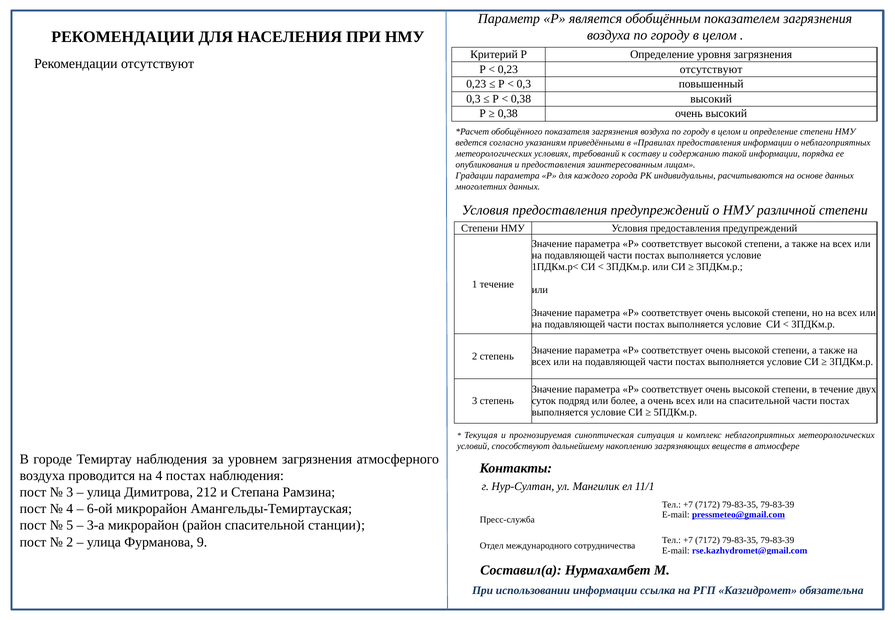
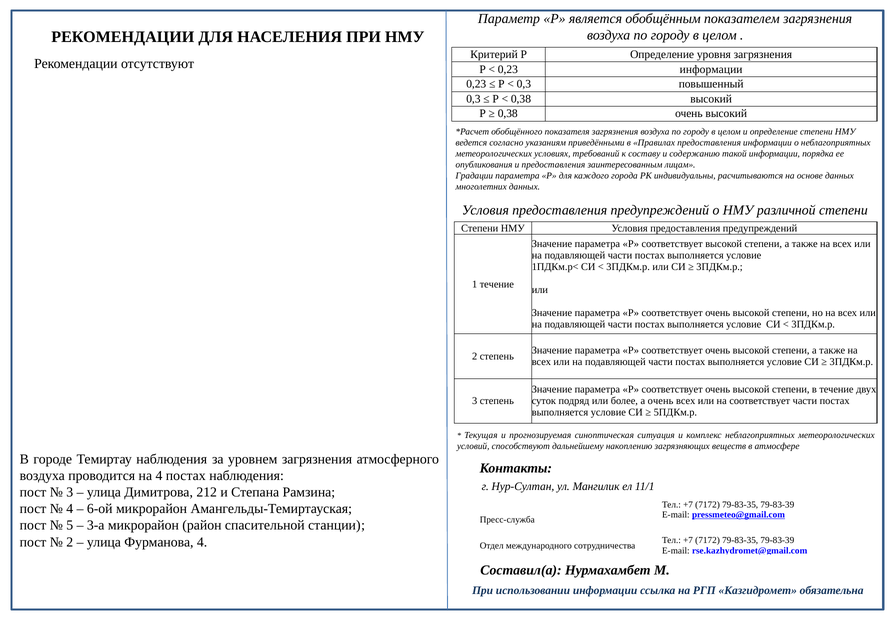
0,23 отсутствуют: отсутствуют -> информации
на спасительной: спасительной -> соответствует
Фурманова 9: 9 -> 4
